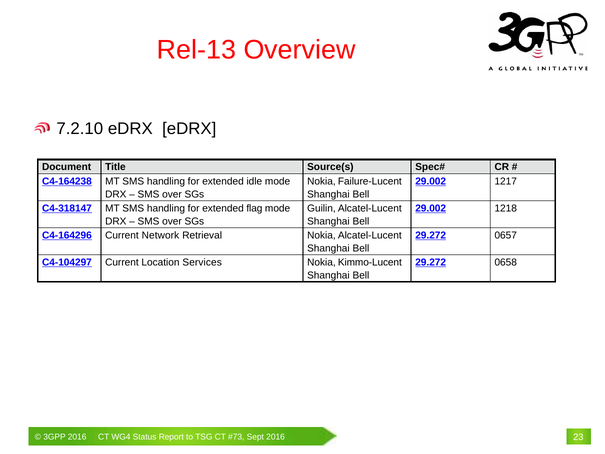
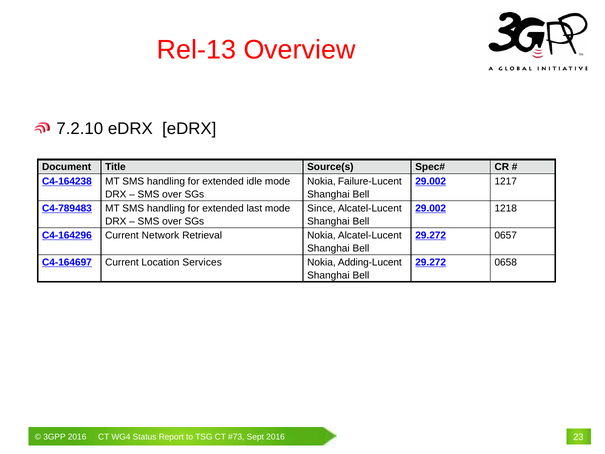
C4-318147: C4-318147 -> C4-789483
flag: flag -> last
Guilin: Guilin -> Since
C4-104297: C4-104297 -> C4-164697
Kimmo-Lucent: Kimmo-Lucent -> Adding-Lucent
